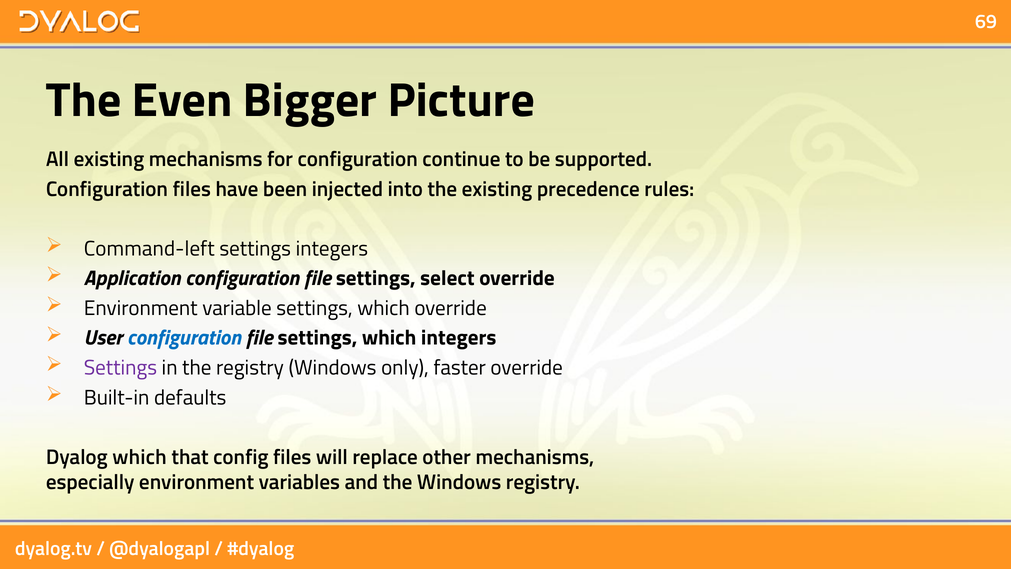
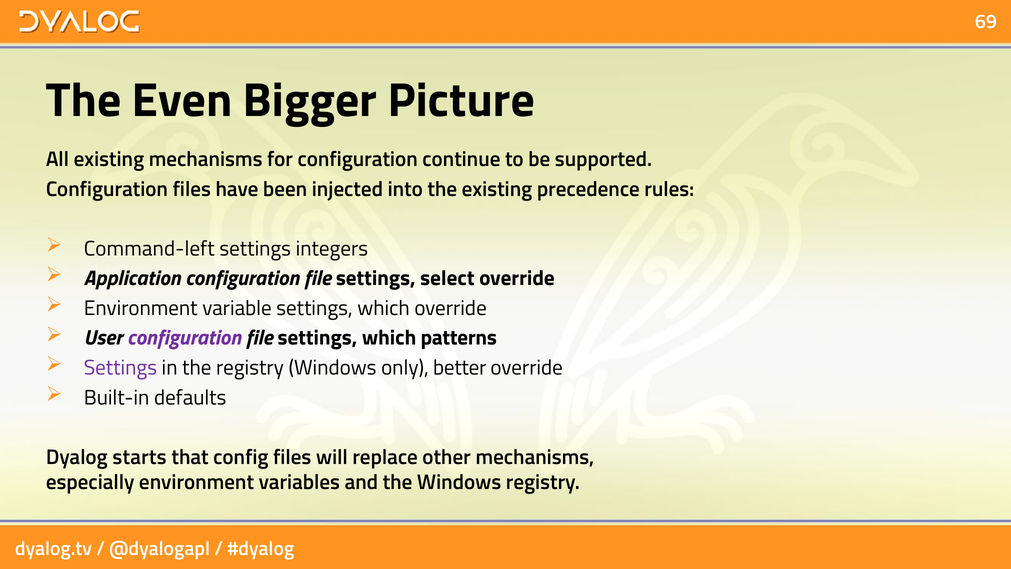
configuration at (184, 338) colour: blue -> purple
which integers: integers -> patterns
faster: faster -> better
Dyalog which: which -> starts
